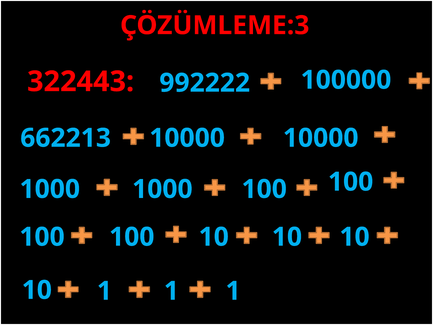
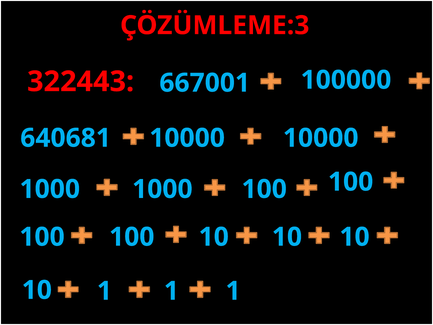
992222: 992222 -> 667001
662213: 662213 -> 640681
